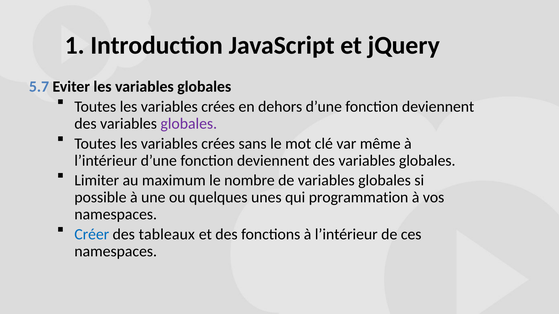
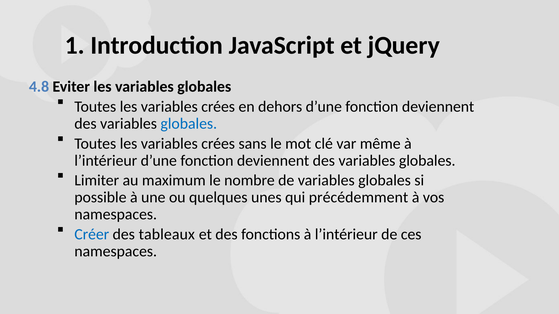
5.7: 5.7 -> 4.8
globales at (189, 124) colour: purple -> blue
programmation: programmation -> précédemment
